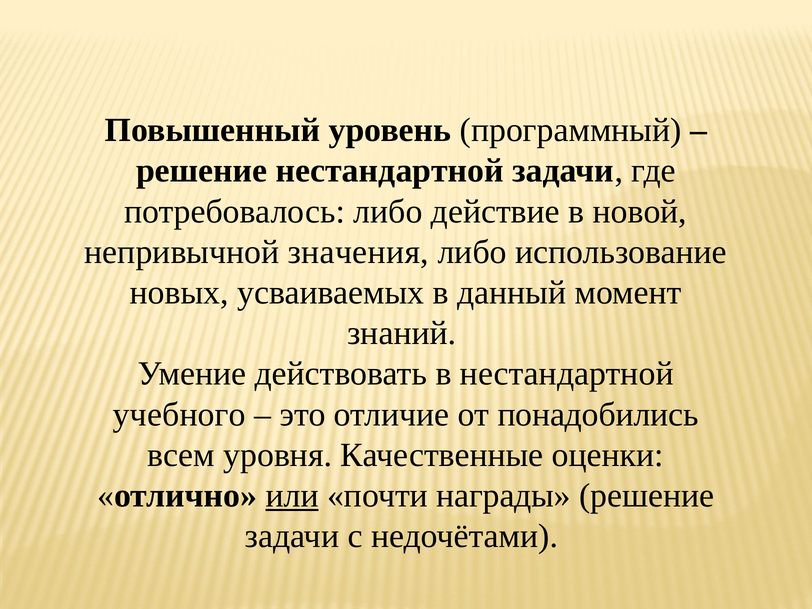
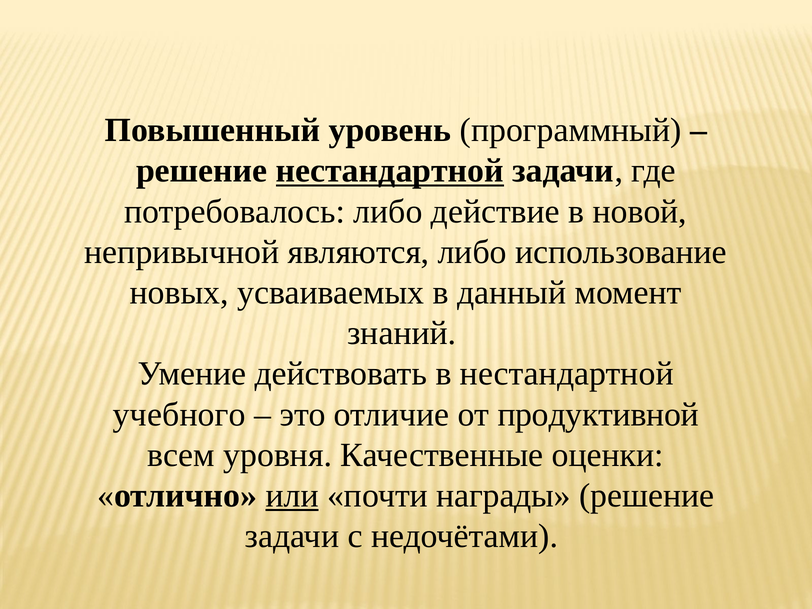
нестандартной at (390, 171) underline: none -> present
значения: значения -> являются
понадобились: понадобились -> продуктивной
